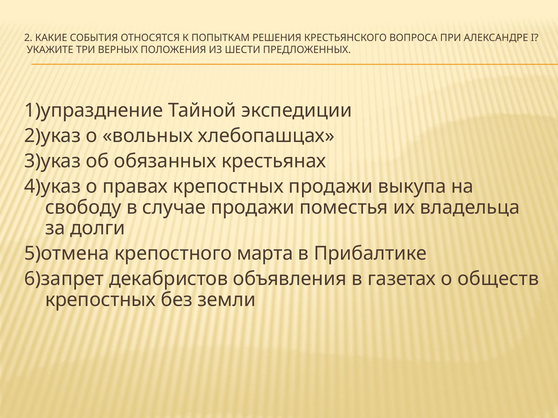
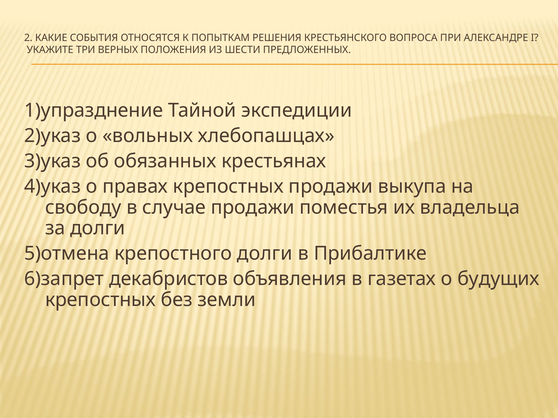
крепостного марта: марта -> долги
обществ: обществ -> будущих
